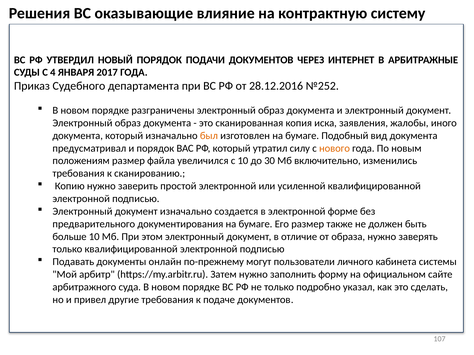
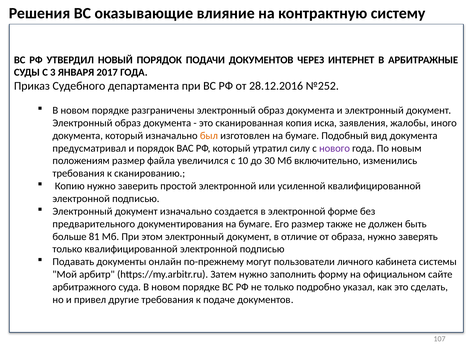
4: 4 -> 3
нового colour: orange -> purple
больше 10: 10 -> 81
